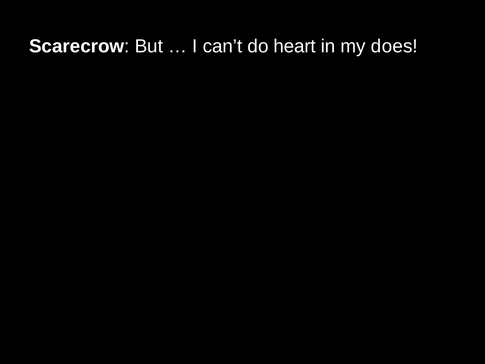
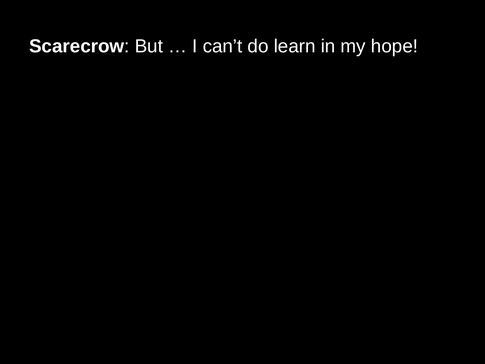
heart: heart -> learn
does: does -> hope
